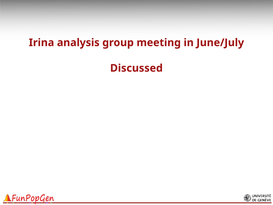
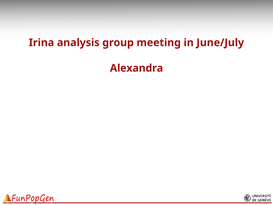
Discussed: Discussed -> Alexandra
